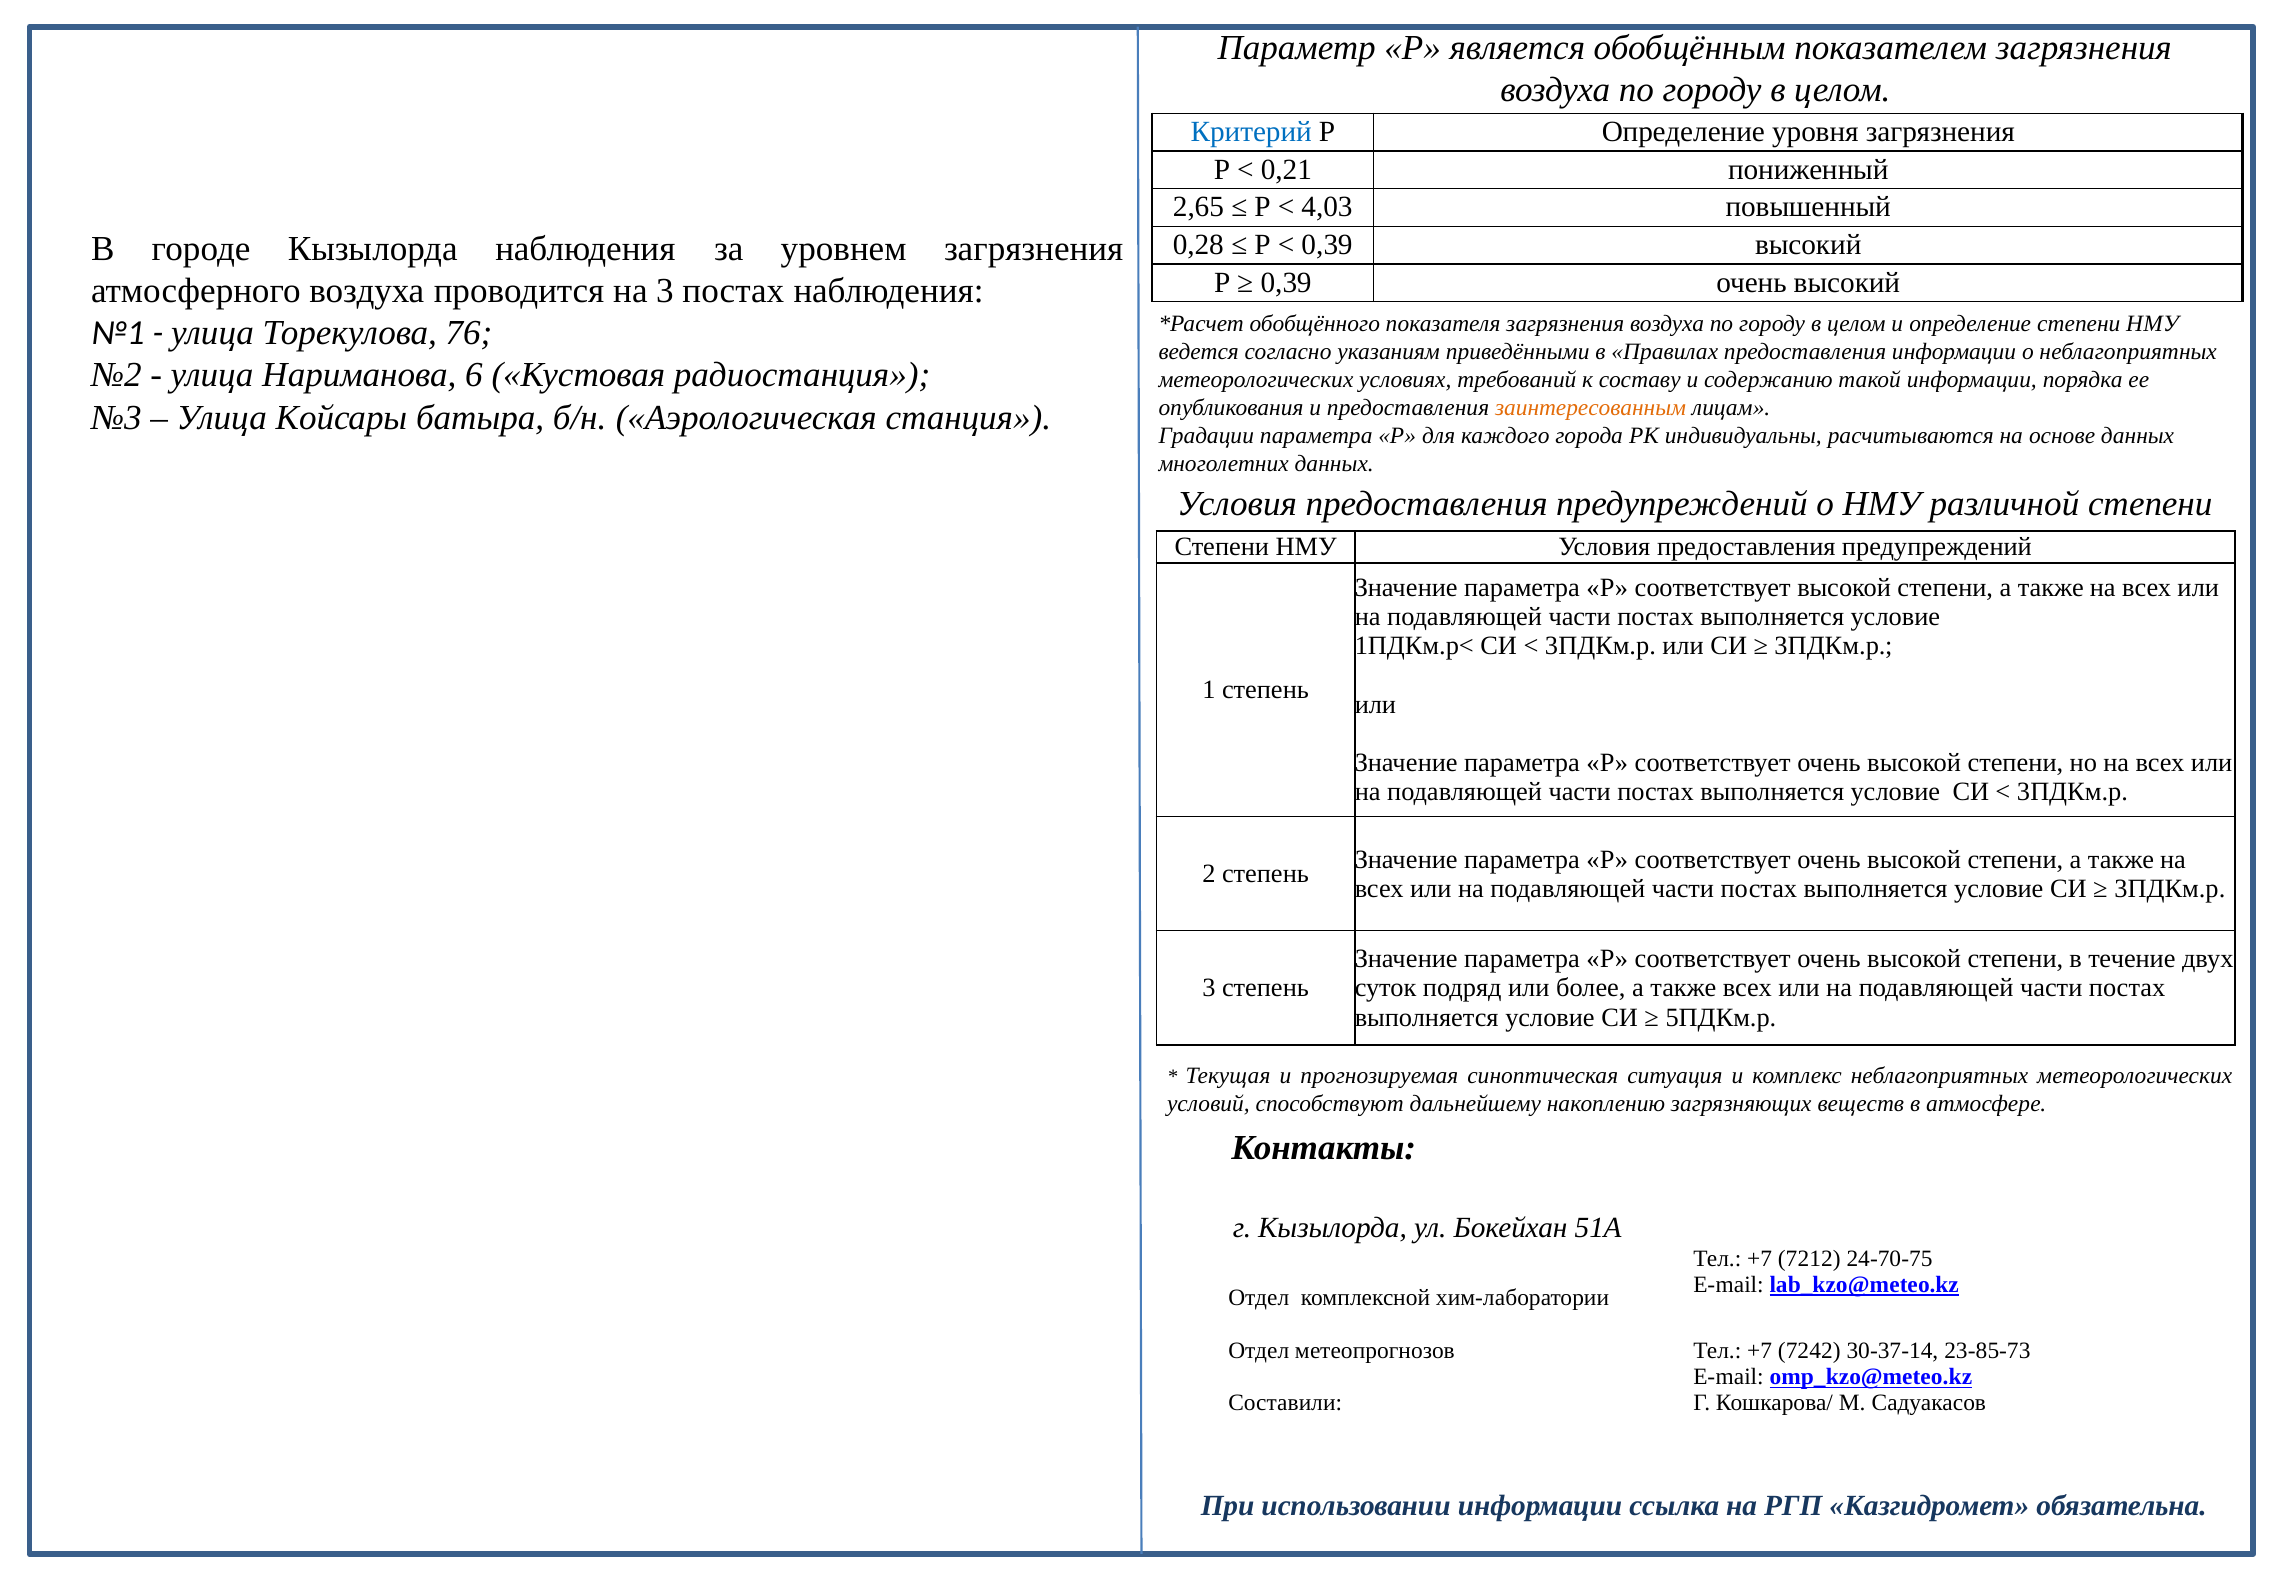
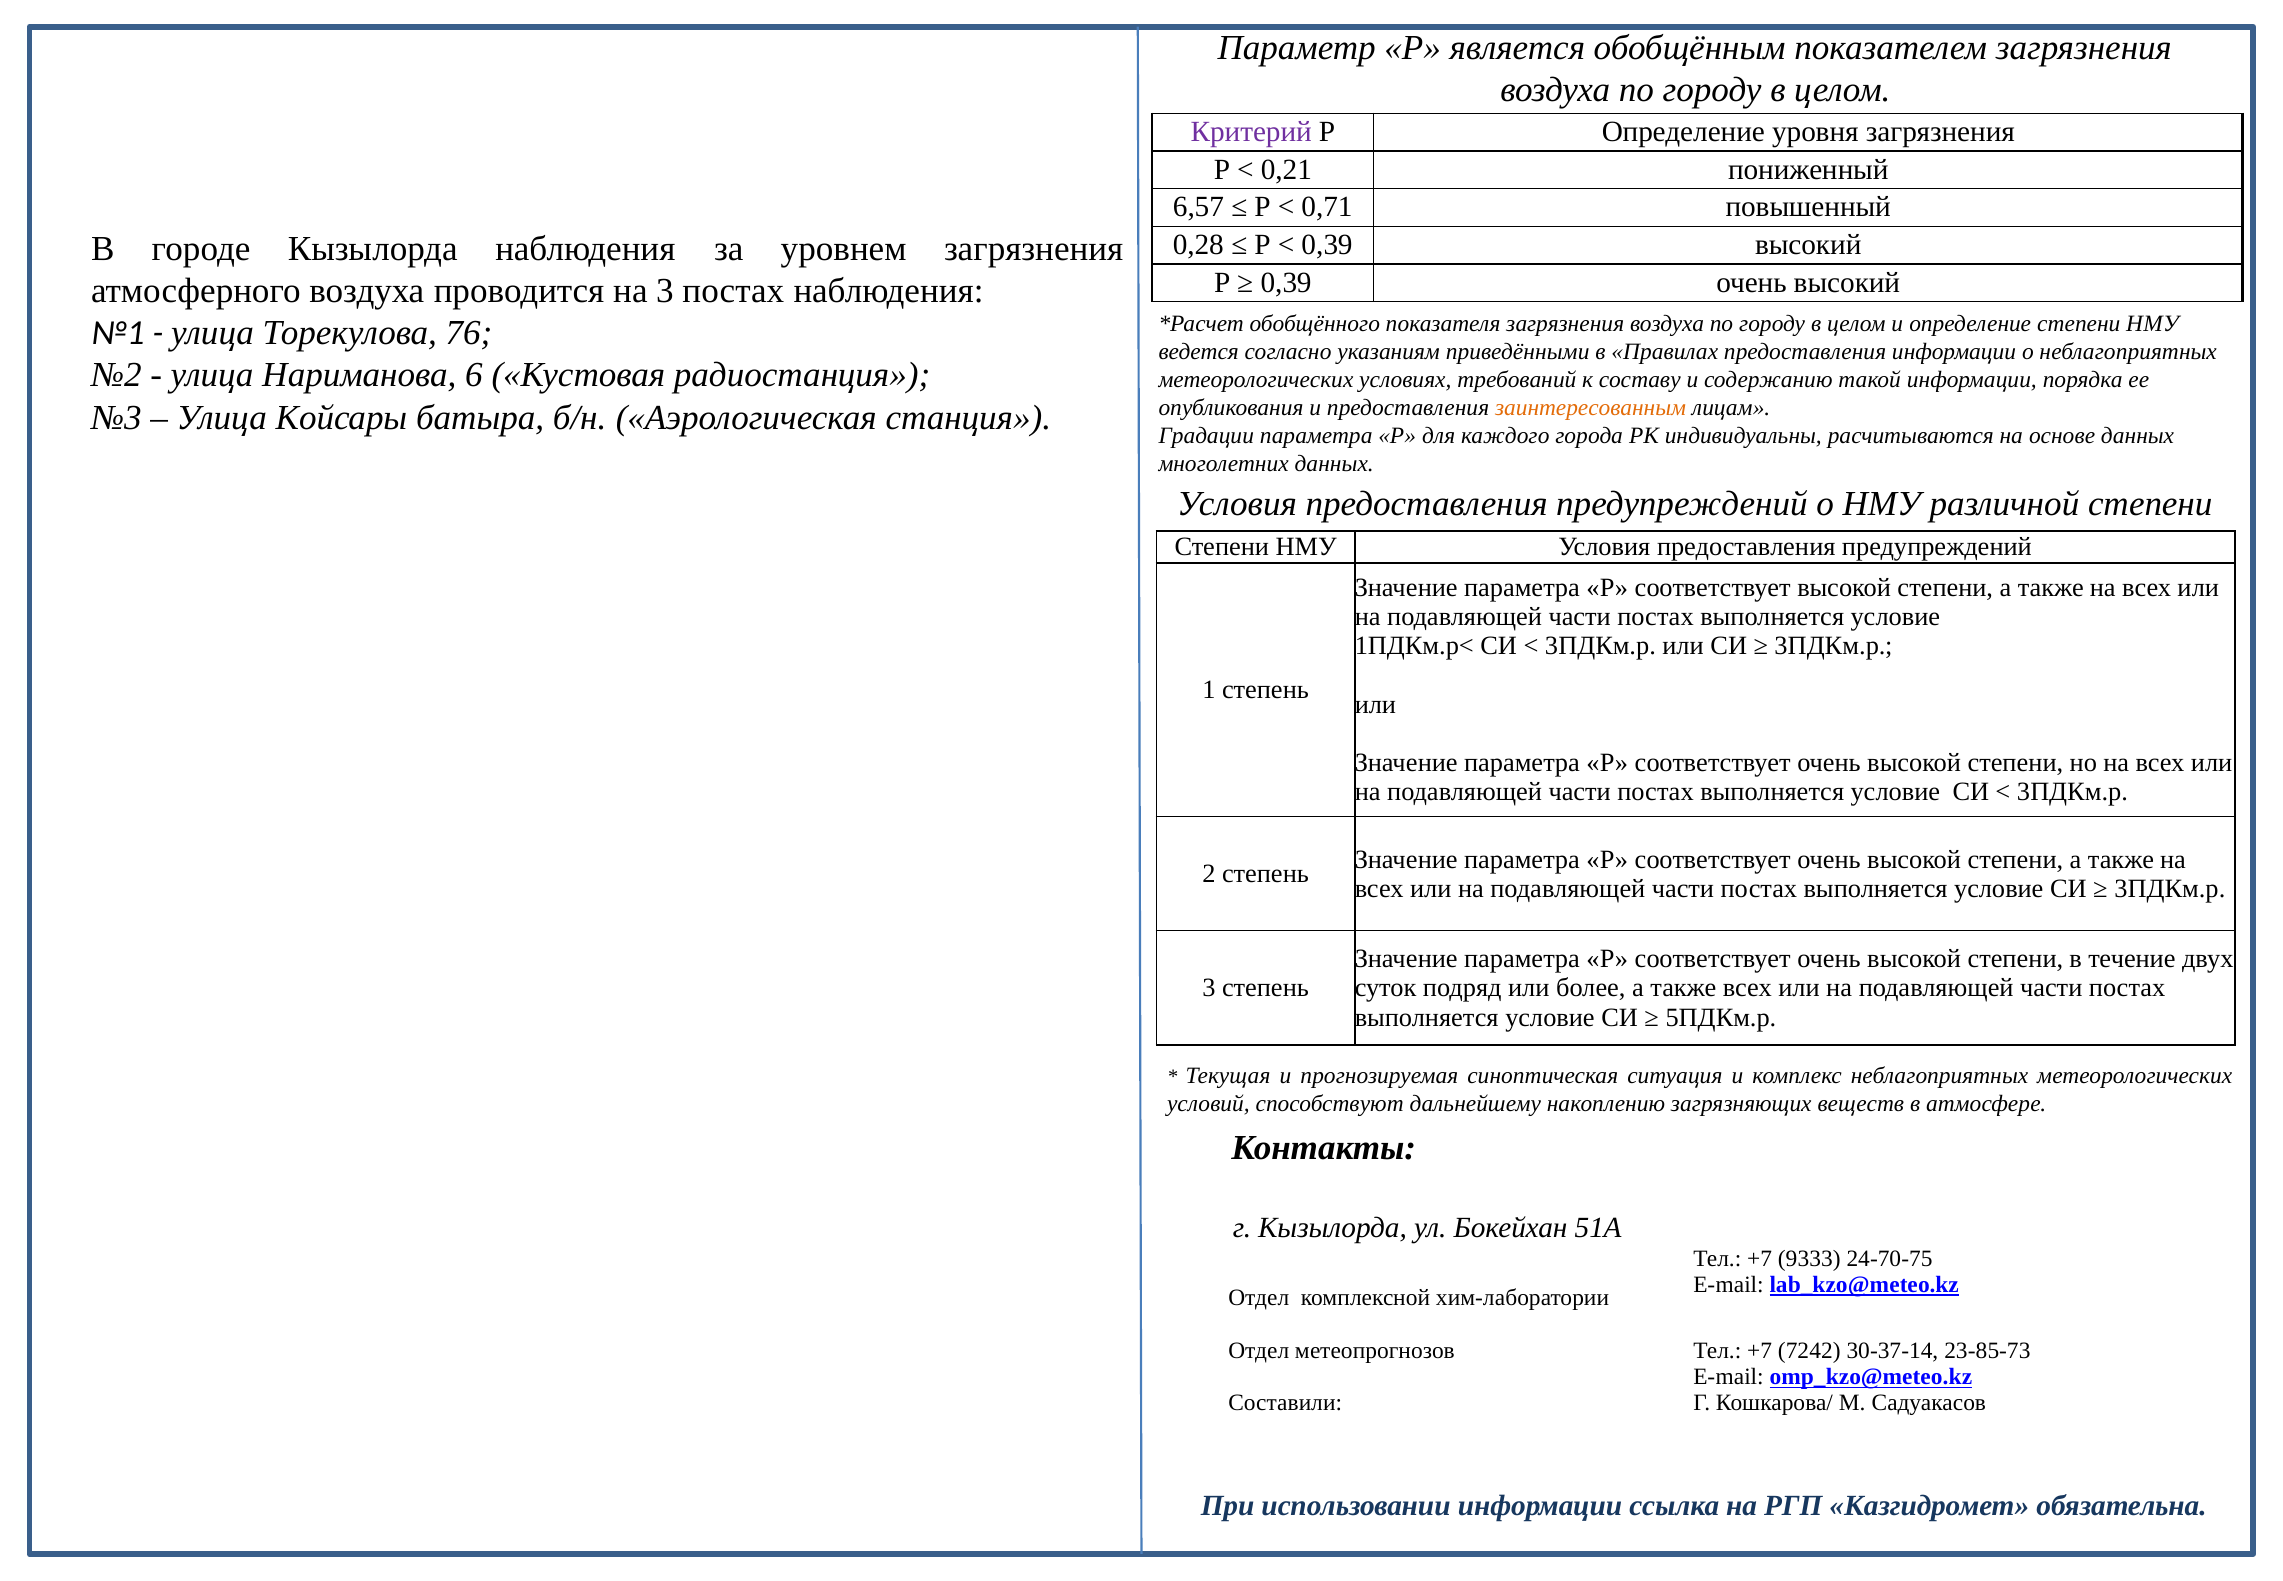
Критерий colour: blue -> purple
2,65: 2,65 -> 6,57
4,03: 4,03 -> 0,71
7212: 7212 -> 9333
